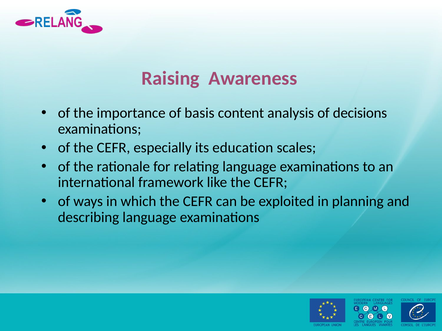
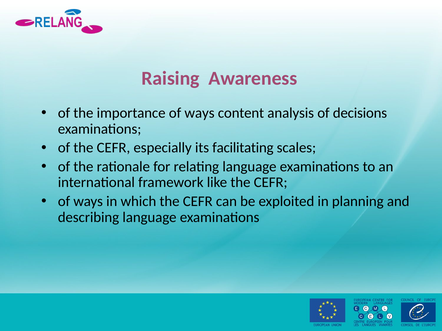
importance of basis: basis -> ways
education: education -> facilitating
